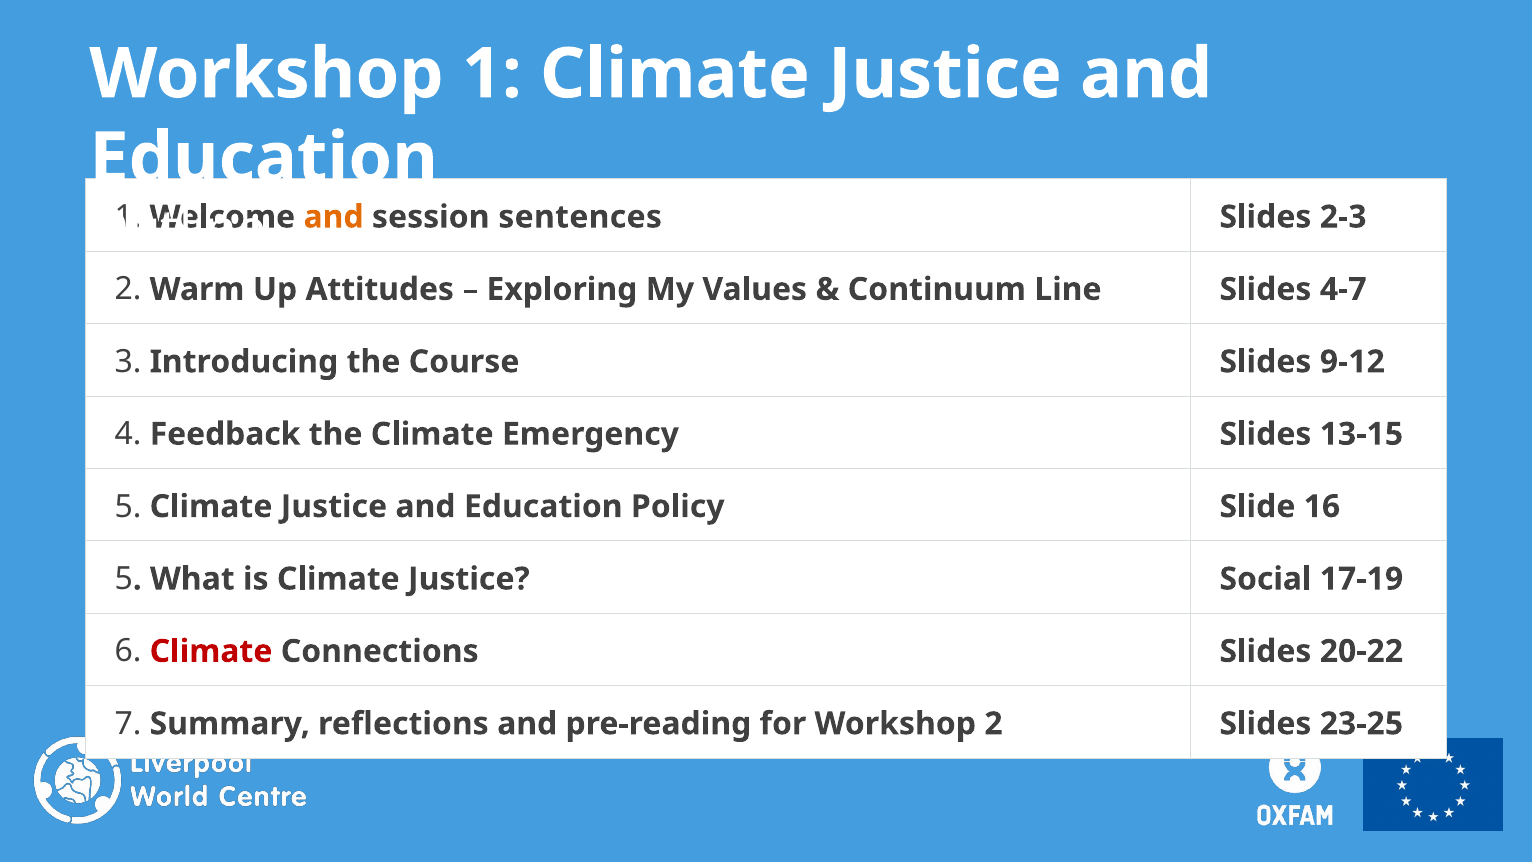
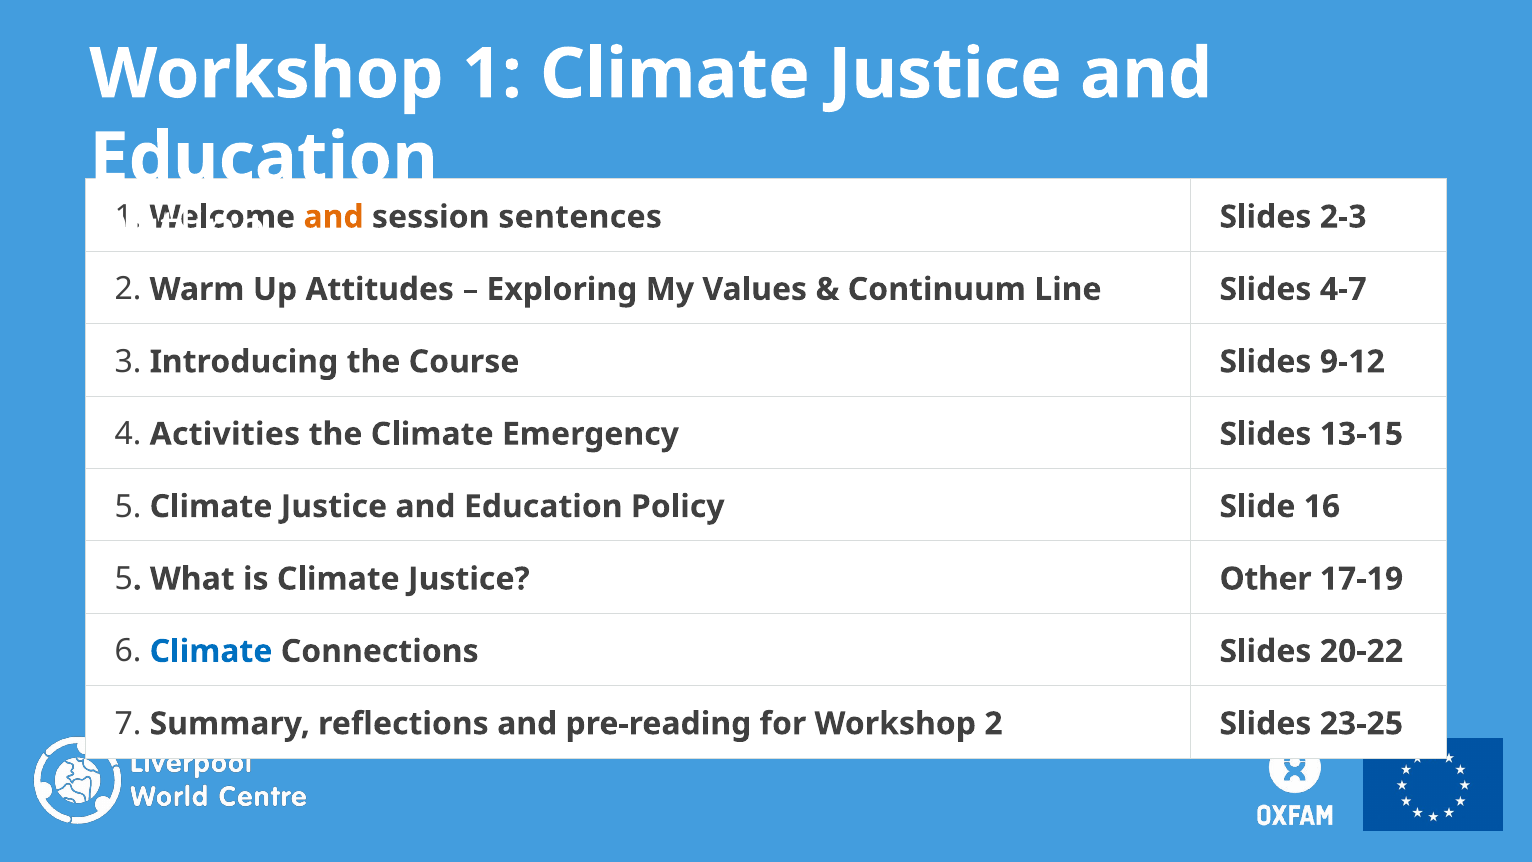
Feedback: Feedback -> Activities
Social: Social -> Other
Climate at (211, 651) colour: red -> blue
